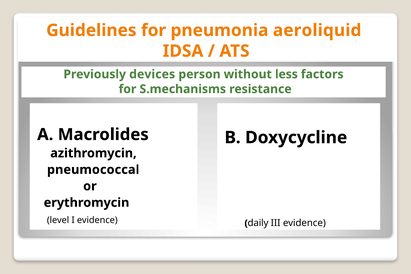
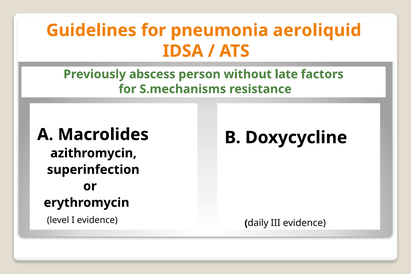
devices: devices -> abscess
less: less -> late
pneumococcal: pneumococcal -> superinfection
